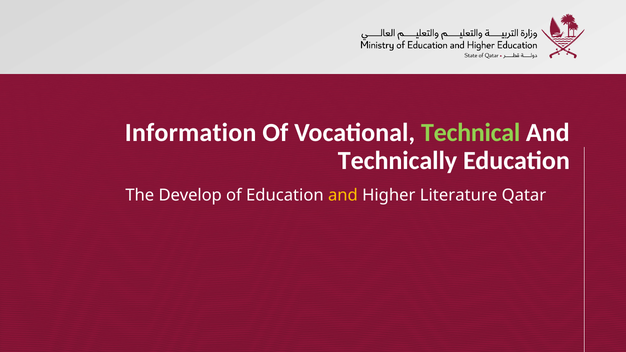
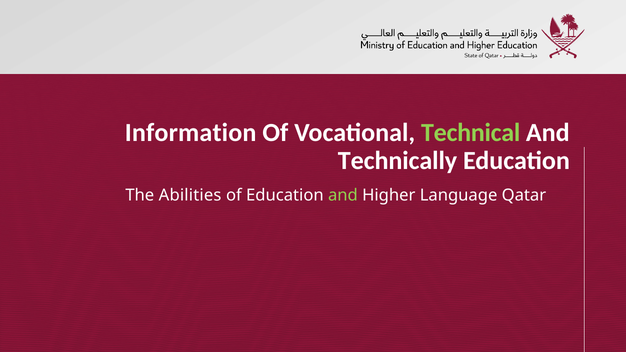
Develop: Develop -> Abilities
and at (343, 195) colour: yellow -> light green
Literature: Literature -> Language
